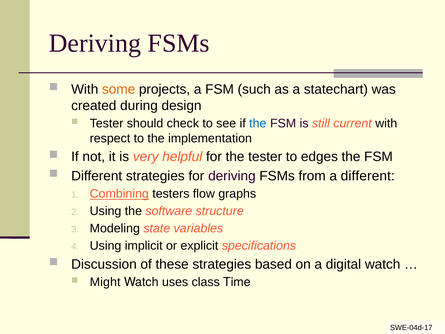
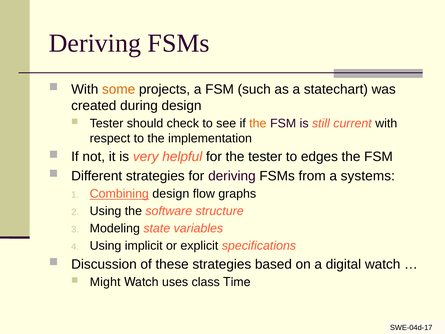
the at (258, 123) colour: blue -> orange
a different: different -> systems
Combining testers: testers -> design
